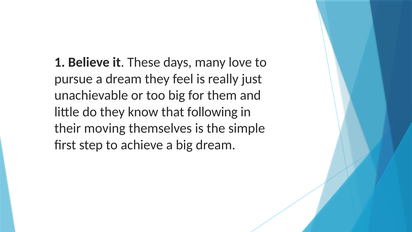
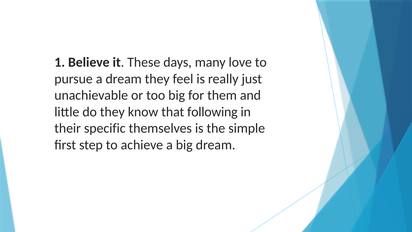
moving: moving -> specific
